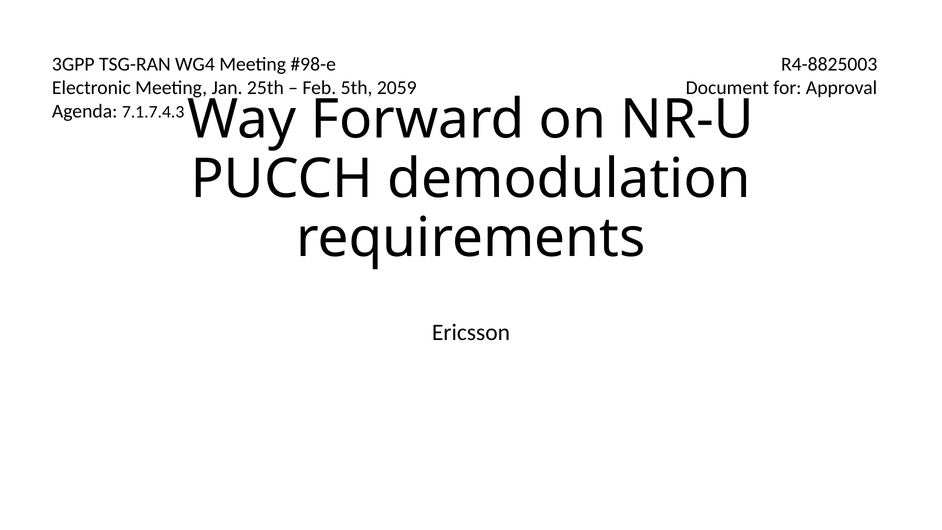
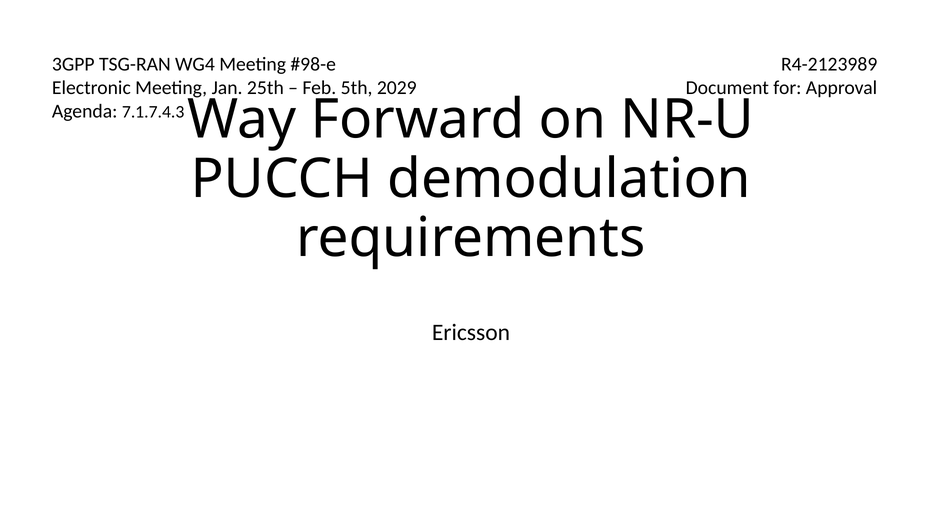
R4-8825003: R4-8825003 -> R4-2123989
2059: 2059 -> 2029
